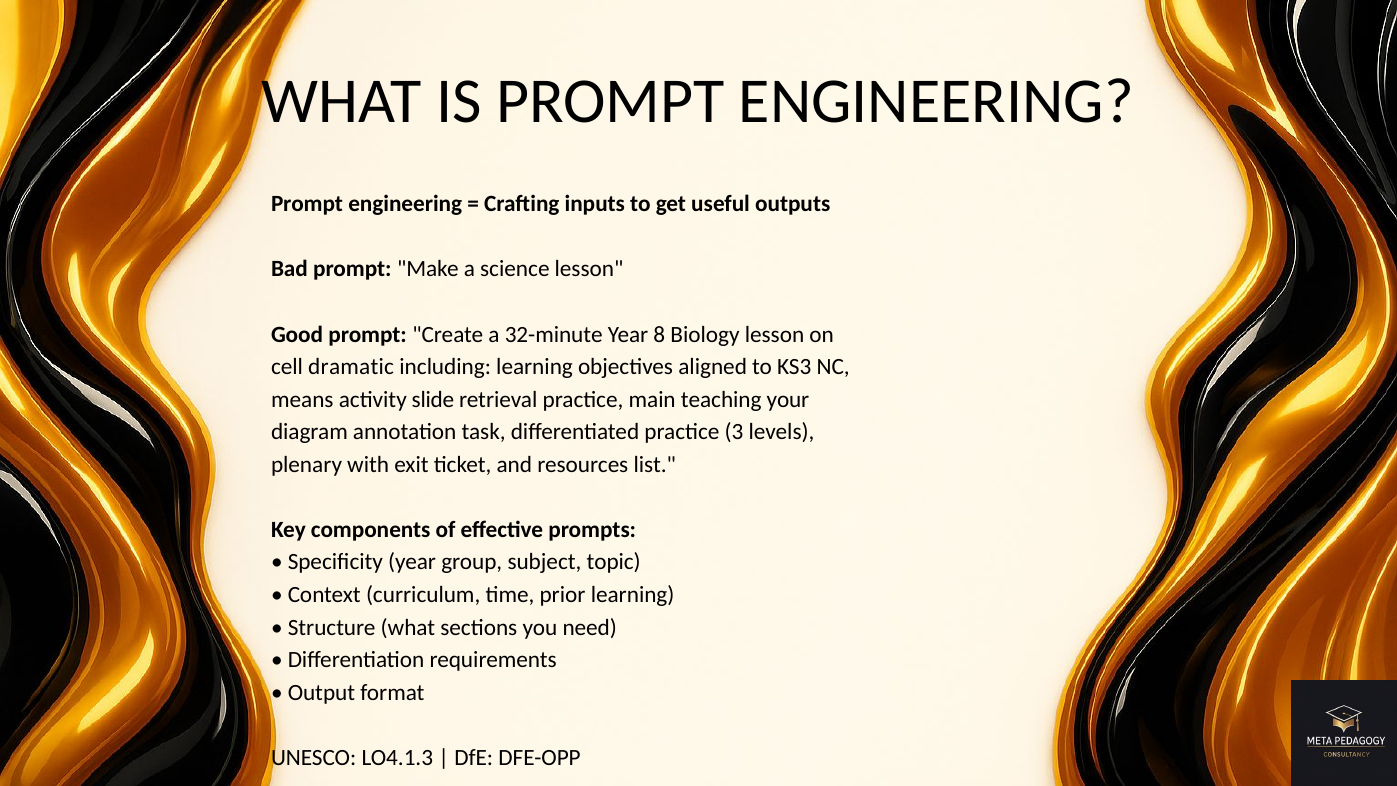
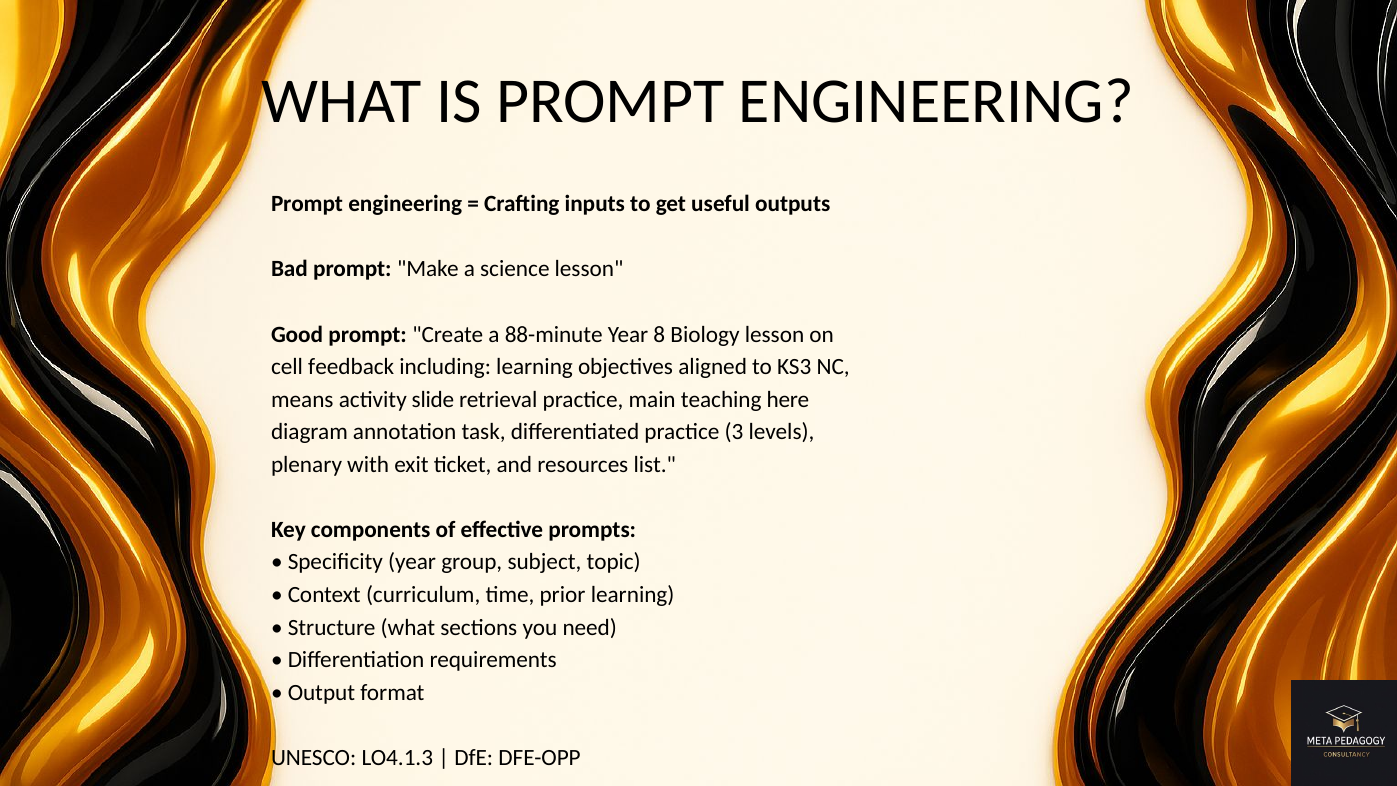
32-minute: 32-minute -> 88-minute
dramatic: dramatic -> feedback
your: your -> here
